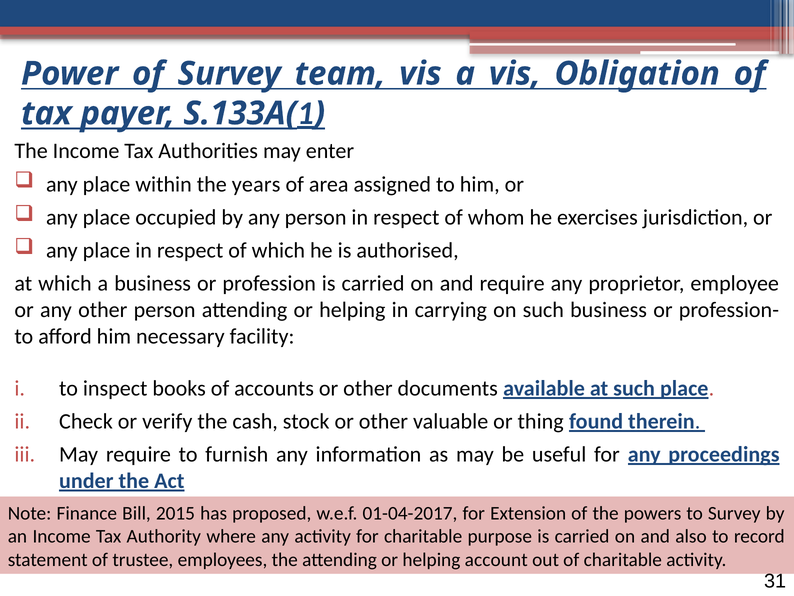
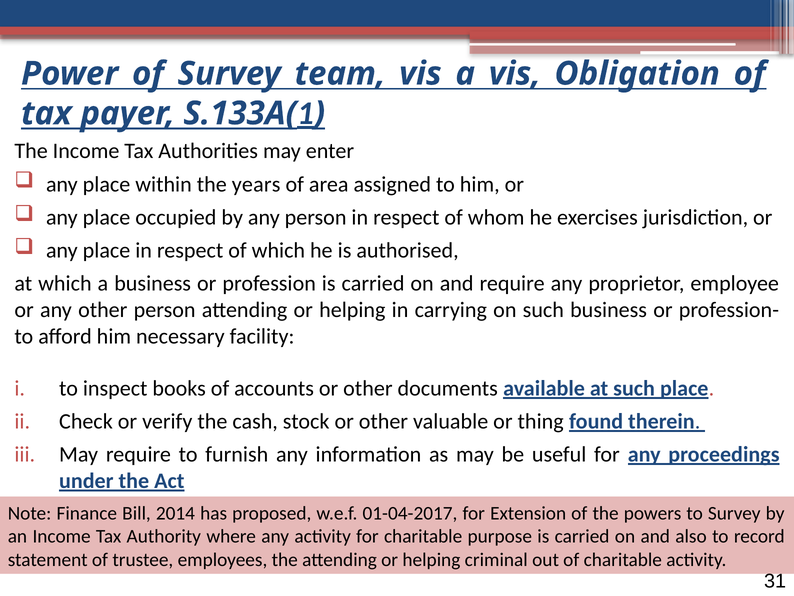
2015: 2015 -> 2014
account: account -> criminal
